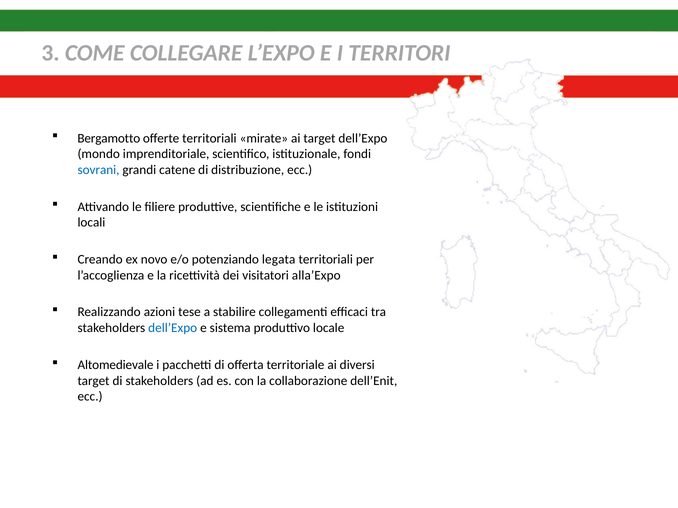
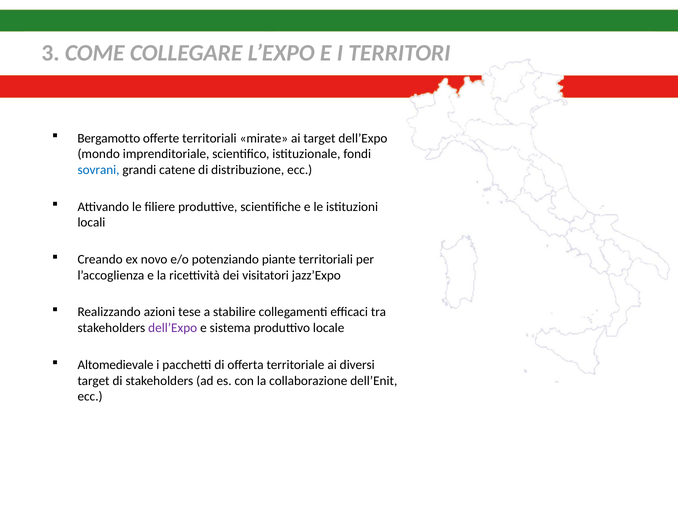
legata: legata -> piante
alla’Expo: alla’Expo -> jazz’Expo
dell’Expo at (173, 328) colour: blue -> purple
